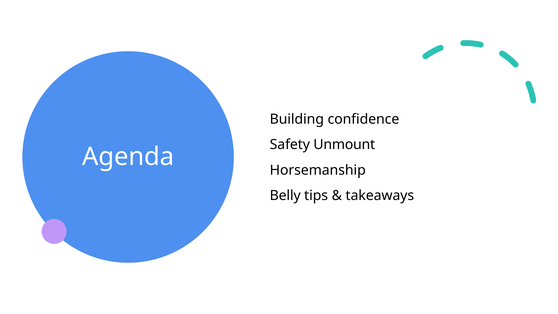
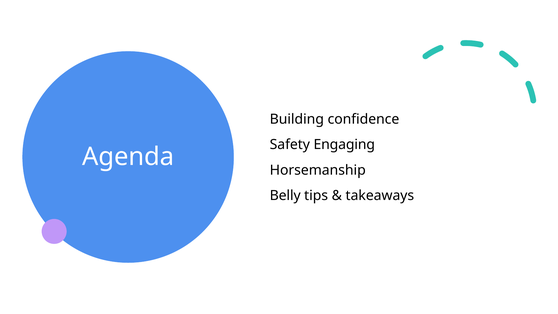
Unmount: Unmount -> Engaging
